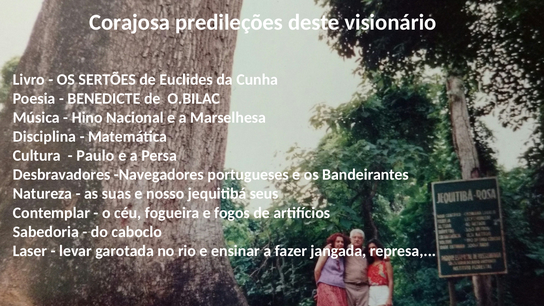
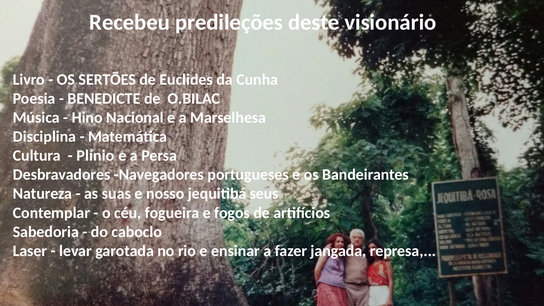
Corajosa: Corajosa -> Recebeu
Paulo: Paulo -> Plínio
